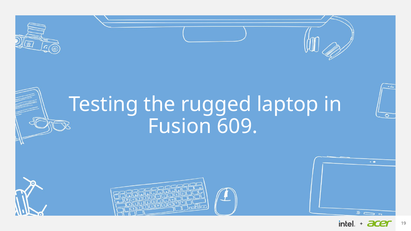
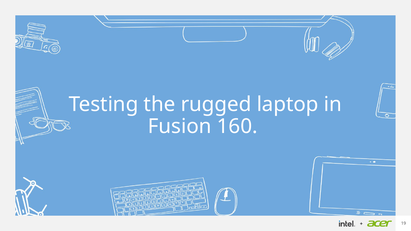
609: 609 -> 160
